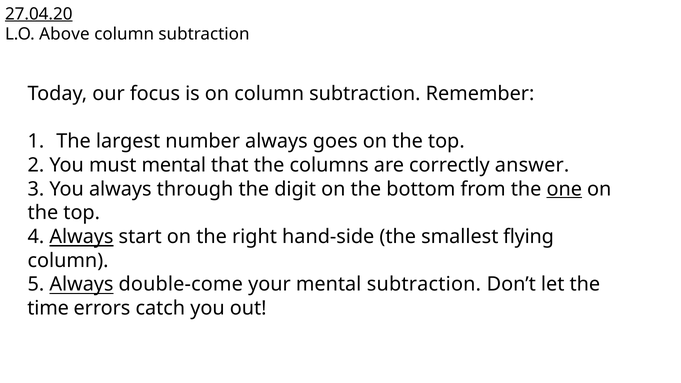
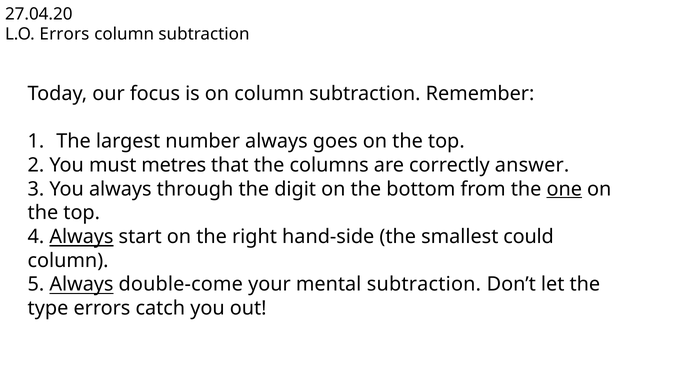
27.04.20 underline: present -> none
L.O Above: Above -> Errors
must mental: mental -> metres
flying: flying -> could
time: time -> type
